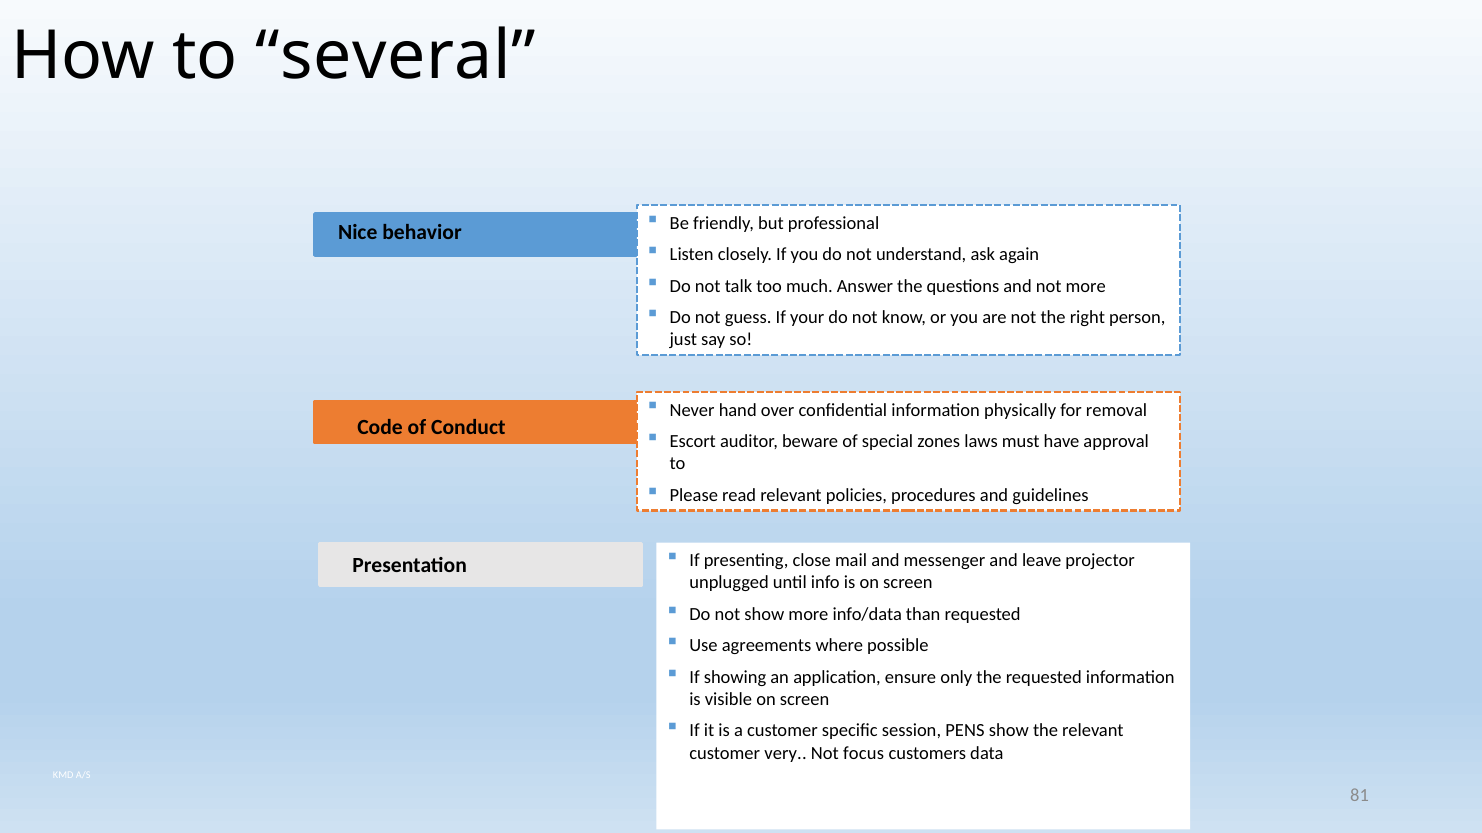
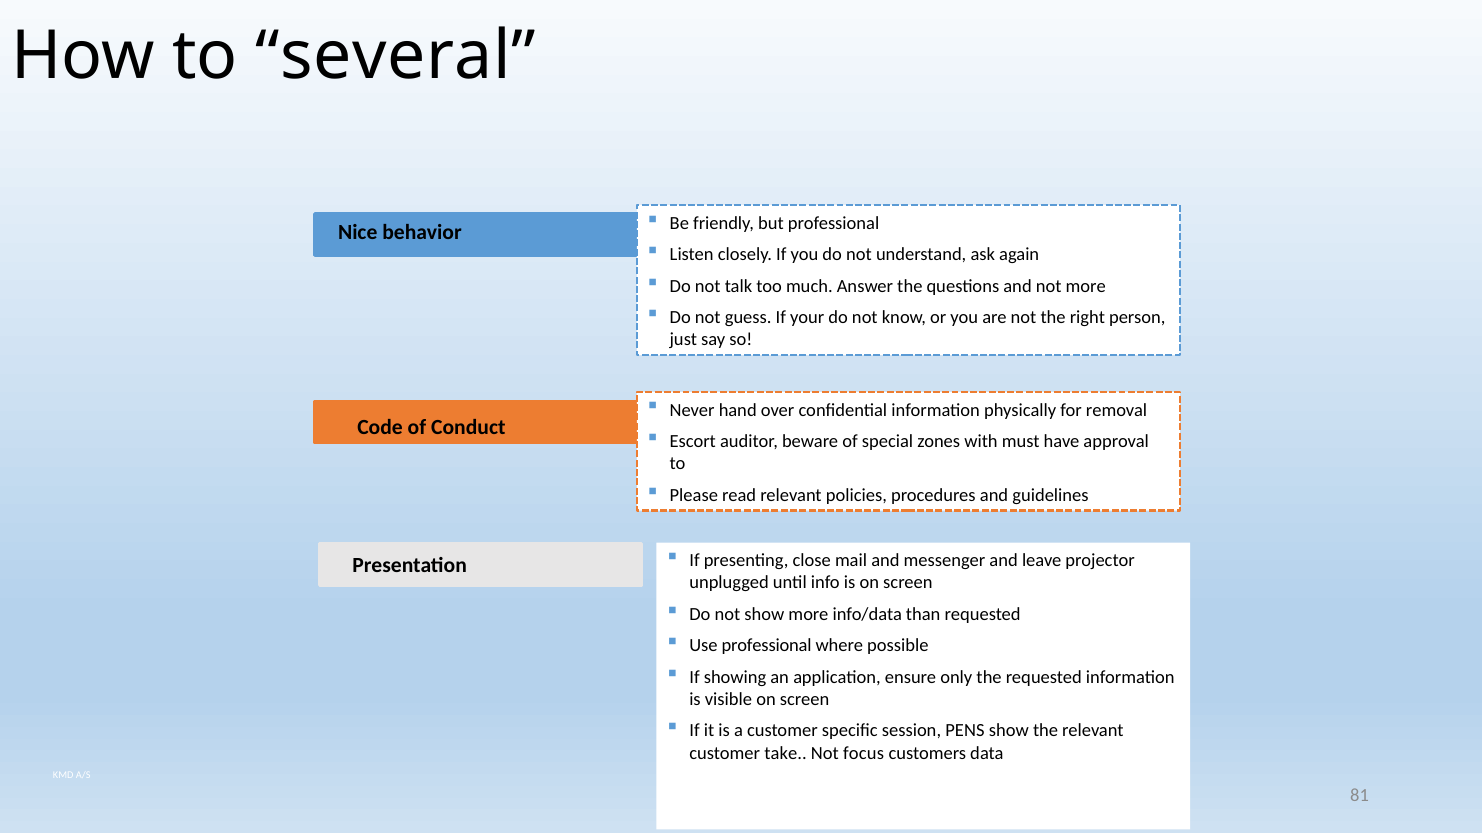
laws: laws -> with
Use agreements: agreements -> professional
very: very -> take
